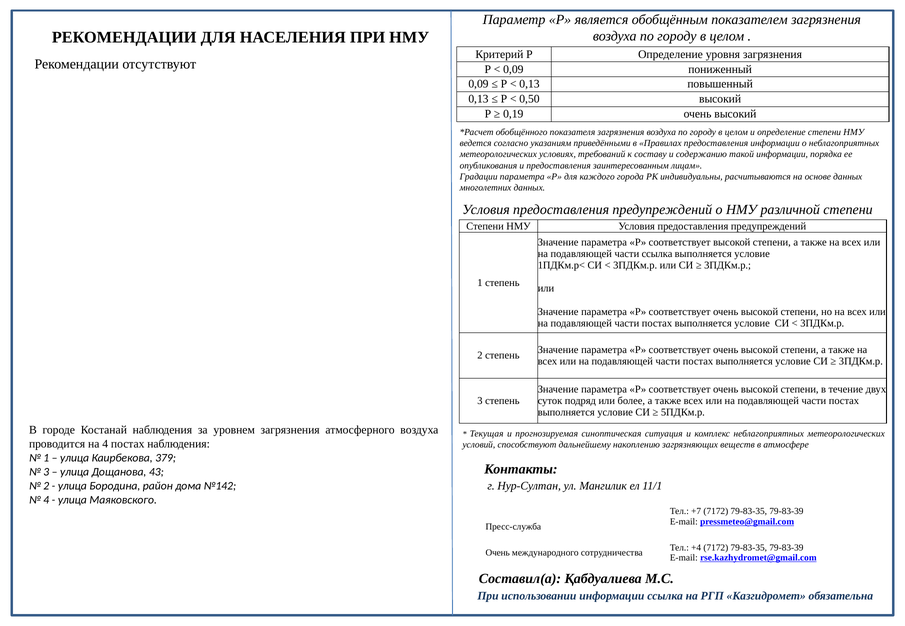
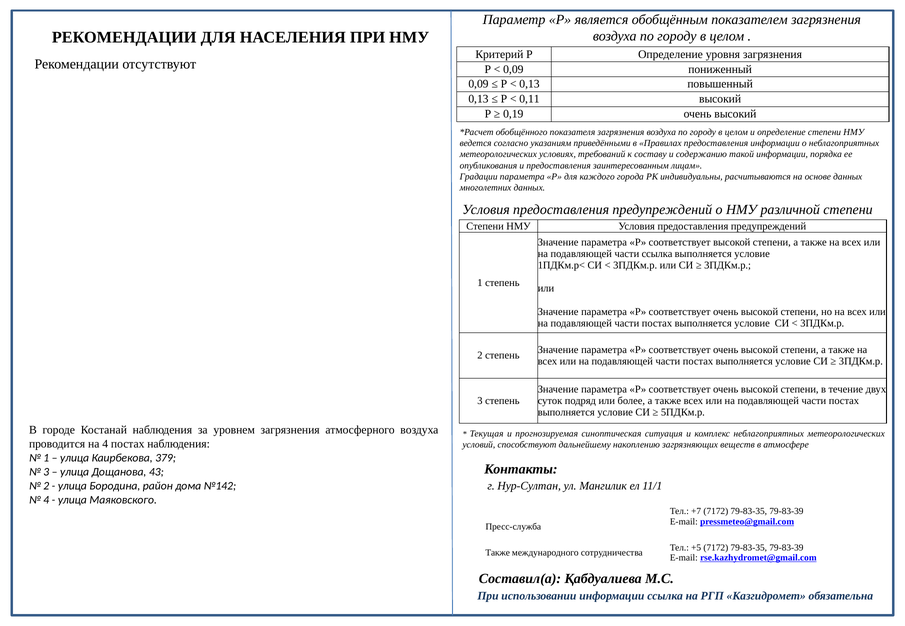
0,50: 0,50 -> 0,11
+4: +4 -> +5
Очень at (498, 553): Очень -> Также
